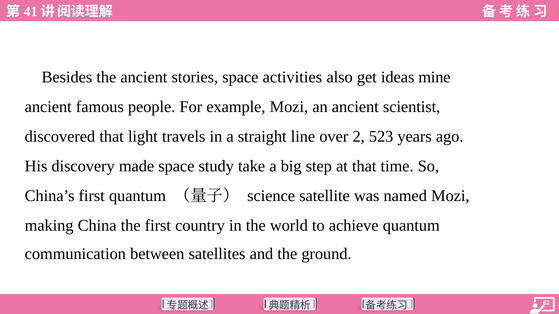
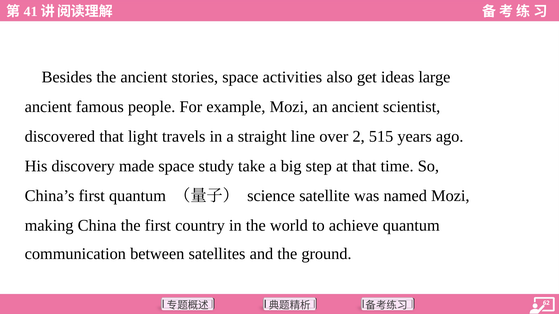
mine: mine -> large
523: 523 -> 515
